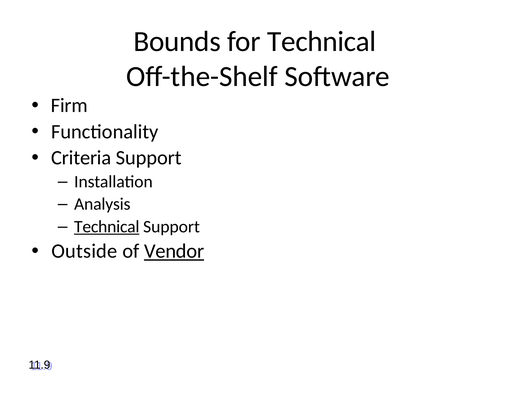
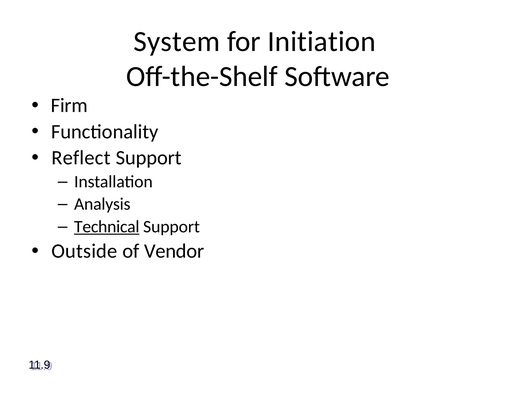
Bounds: Bounds -> System
for Technical: Technical -> Initiation
Criteria: Criteria -> Reflect
Vendor underline: present -> none
